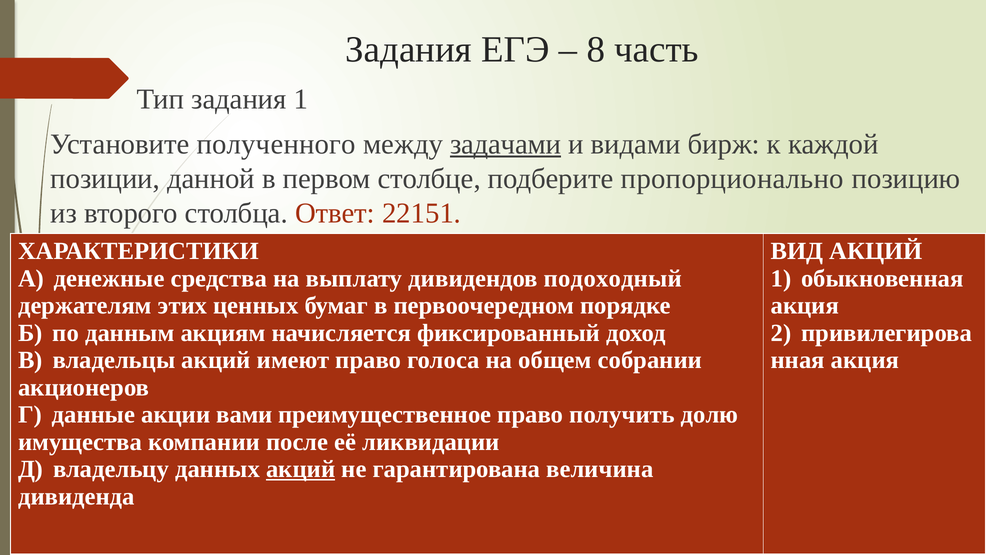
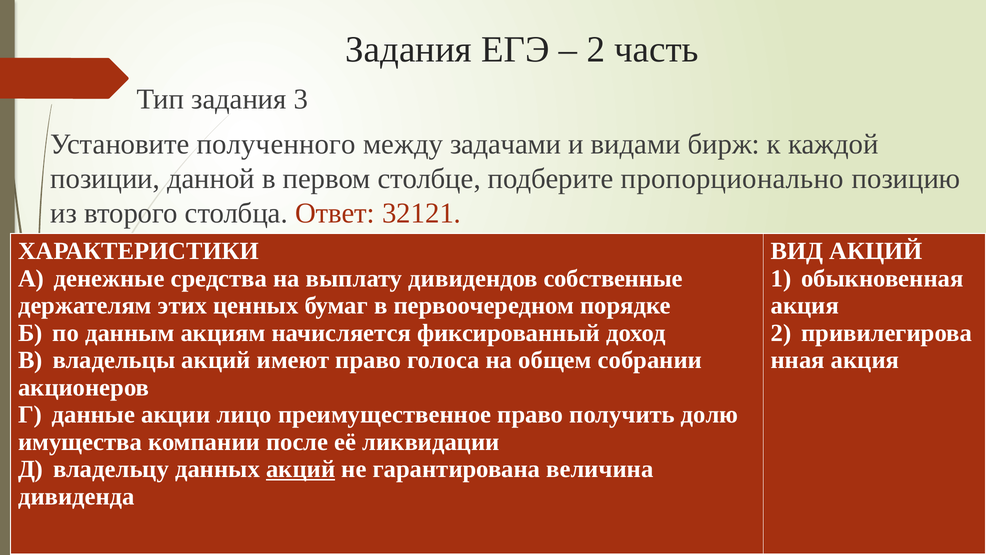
8 at (596, 49): 8 -> 2
задания 1: 1 -> 3
задачами underline: present -> none
22151: 22151 -> 32121
подоходный: подоходный -> собственные
вами: вами -> лицо
